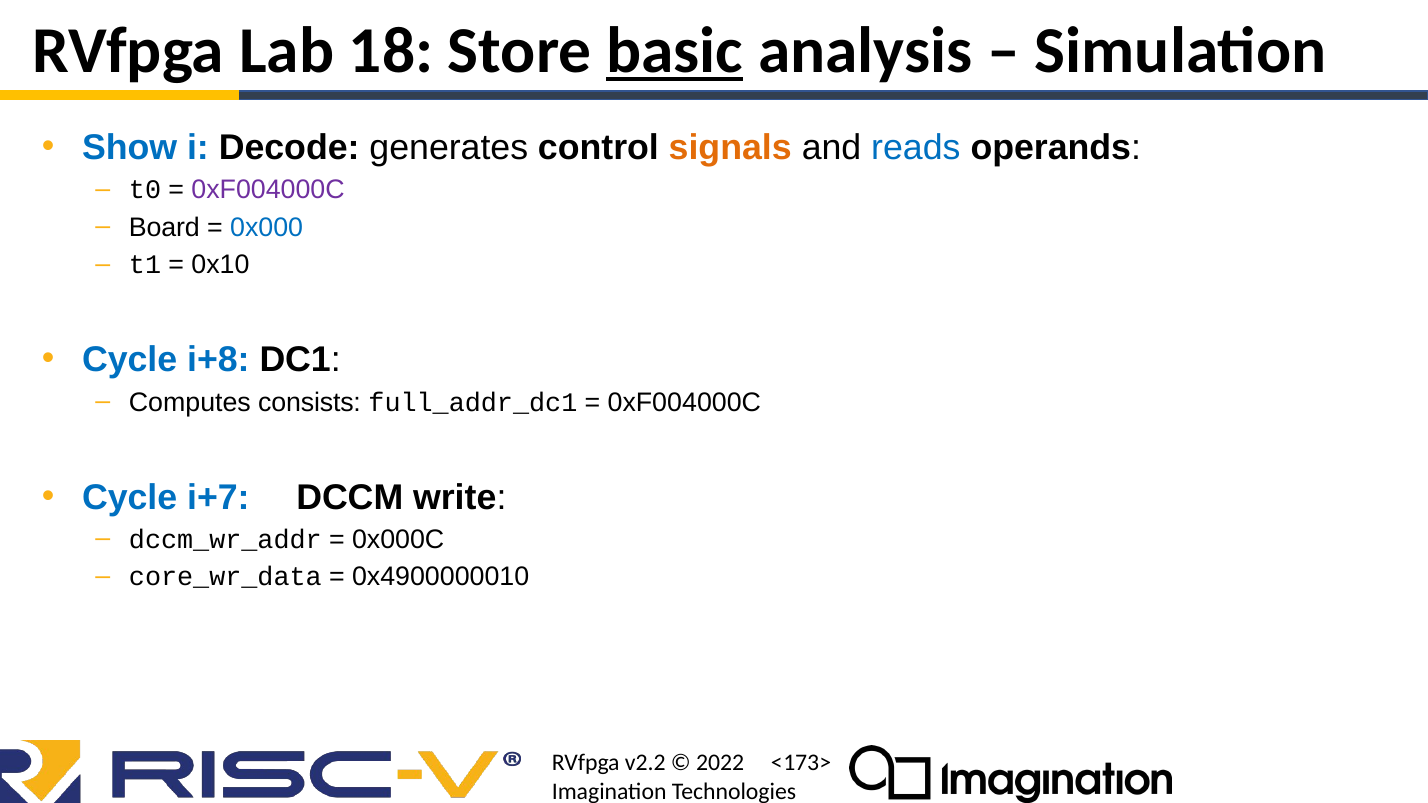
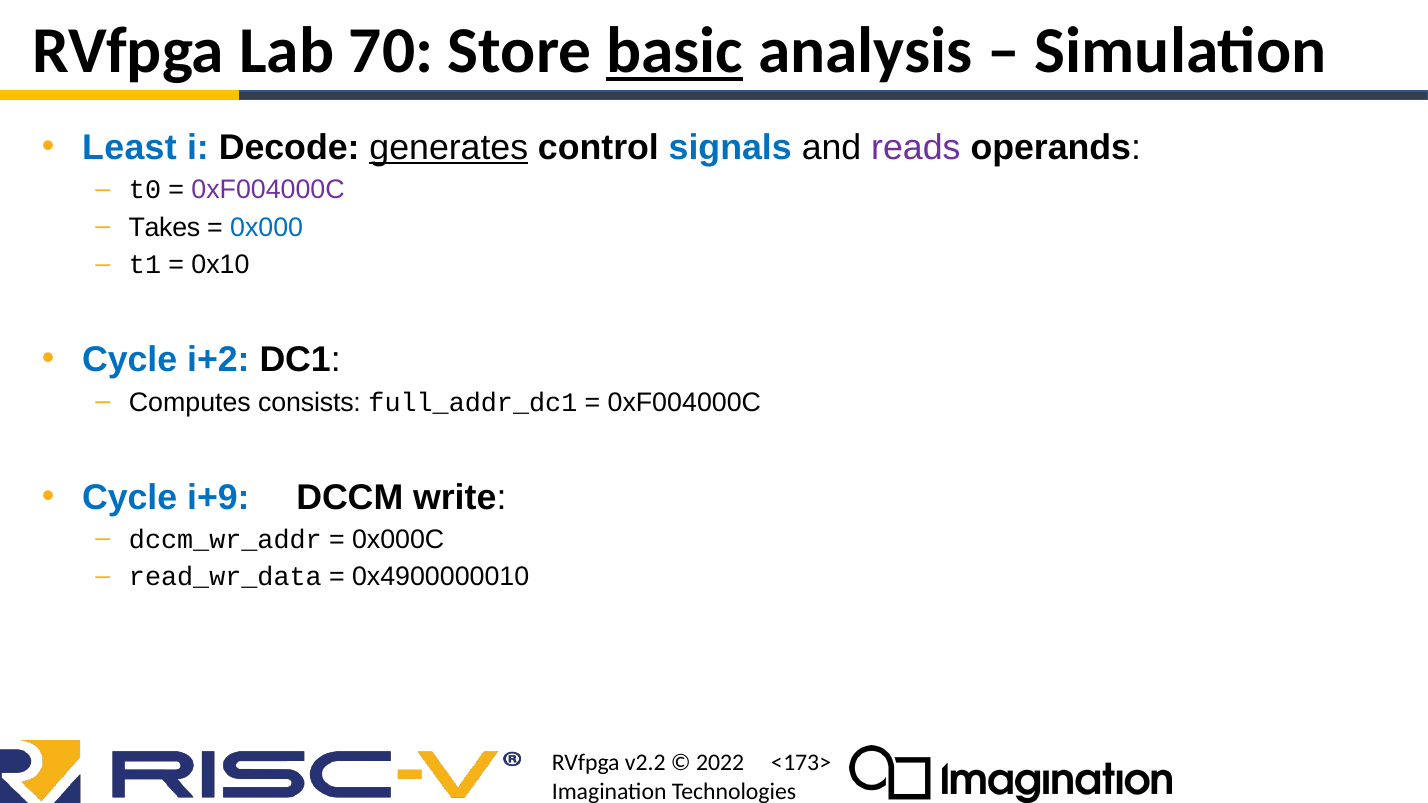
18: 18 -> 70
Show: Show -> Least
generates underline: none -> present
signals colour: orange -> blue
reads colour: blue -> purple
Board: Board -> Takes
i+8: i+8 -> i+2
i+7: i+7 -> i+9
core_wr_data: core_wr_data -> read_wr_data
